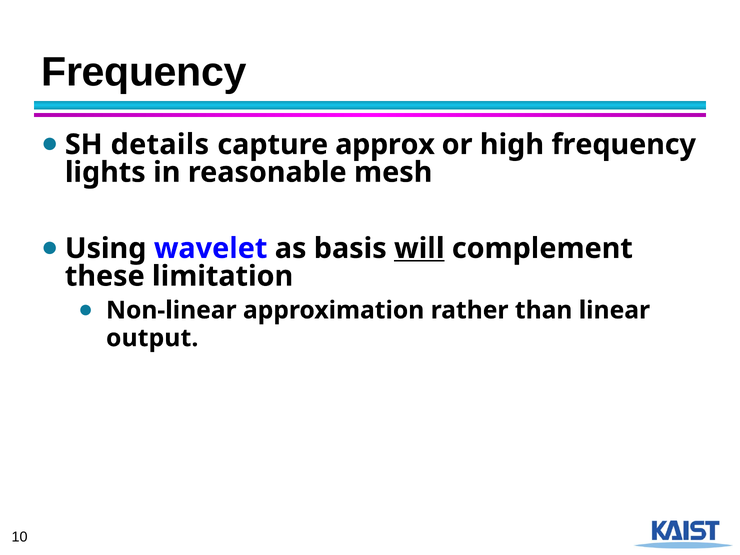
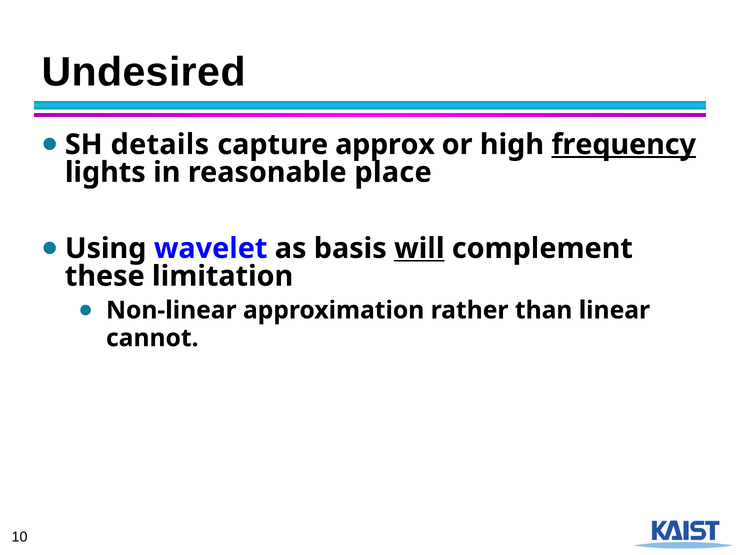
Frequency at (144, 72): Frequency -> Undesired
frequency at (624, 145) underline: none -> present
mesh: mesh -> place
output: output -> cannot
